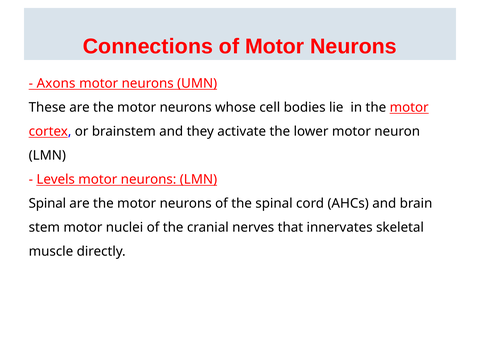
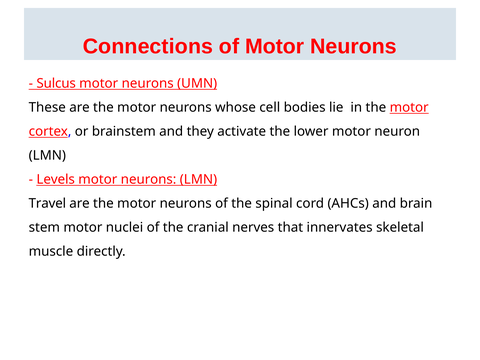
Axons: Axons -> Sulcus
Spinal at (47, 203): Spinal -> Travel
